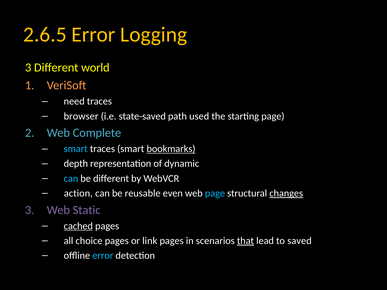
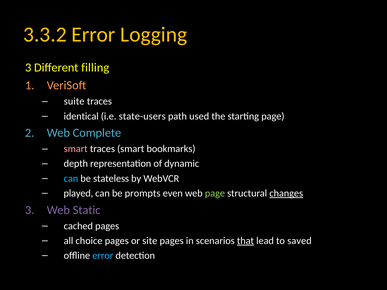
2.6.5: 2.6.5 -> 3.3.2
world: world -> filling
need: need -> suite
browser: browser -> identical
state-saved: state-saved -> state-users
smart at (76, 149) colour: light blue -> pink
bookmarks underline: present -> none
be different: different -> stateless
action: action -> played
reusable: reusable -> prompts
page at (215, 193) colour: light blue -> light green
cached underline: present -> none
link: link -> site
